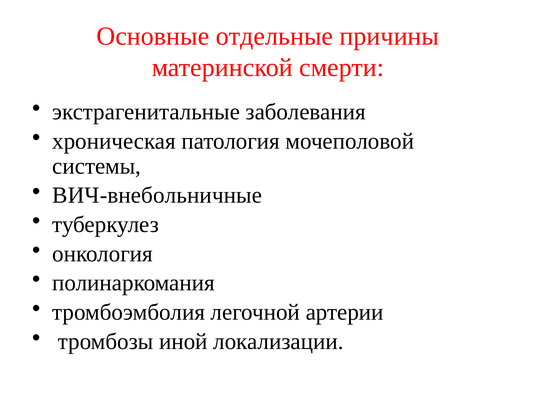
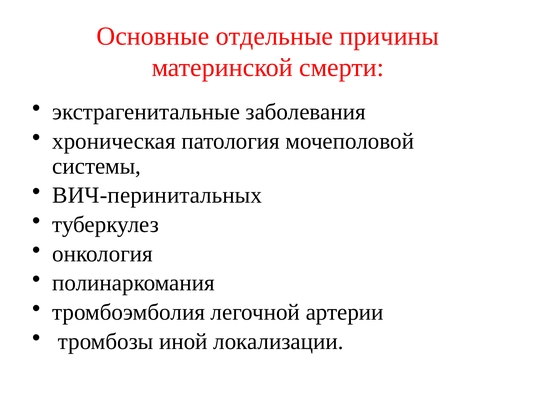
ВИЧ-внебольничные: ВИЧ-внебольничные -> ВИЧ-перинитальных
